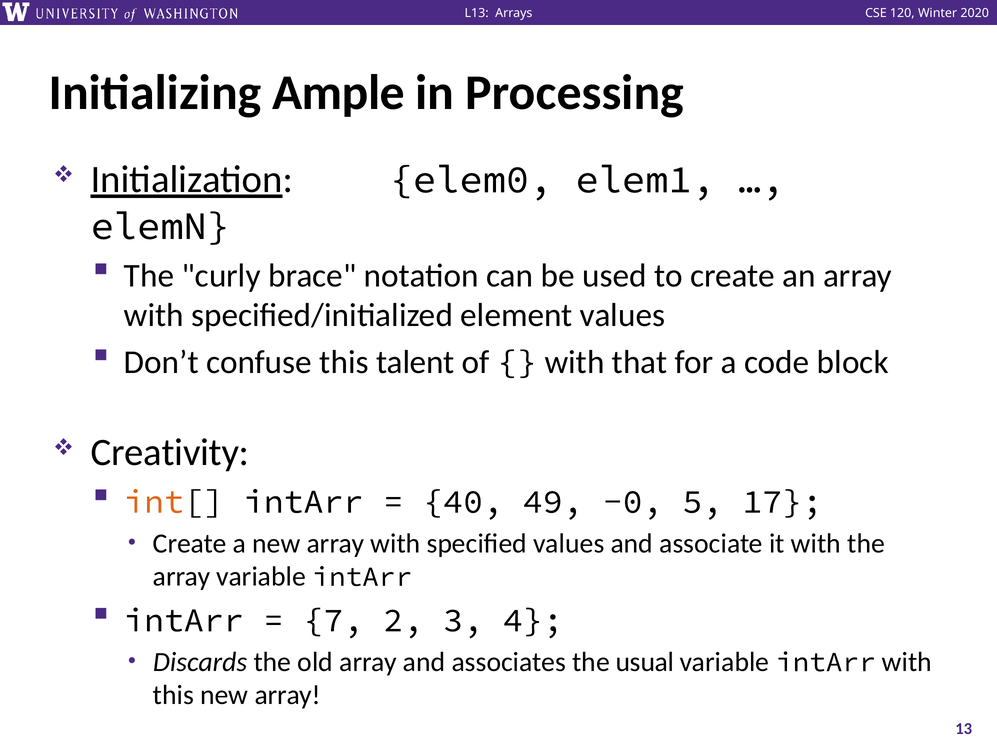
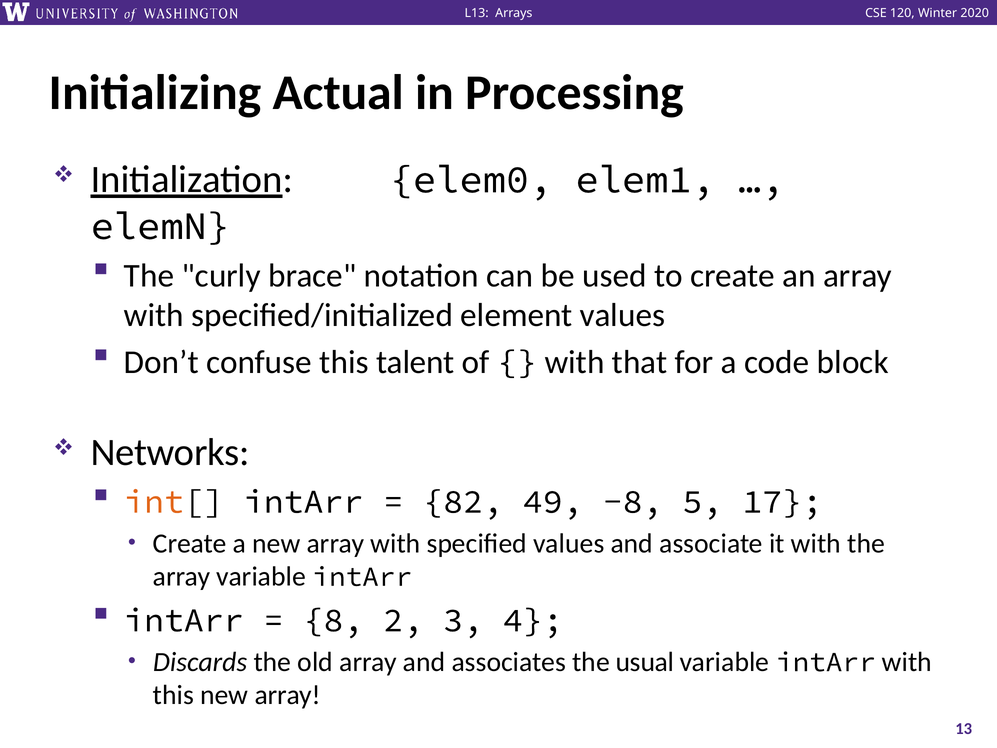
Ample: Ample -> Actual
Creativity: Creativity -> Networks
40: 40 -> 82
-0: -0 -> -8
7: 7 -> 8
